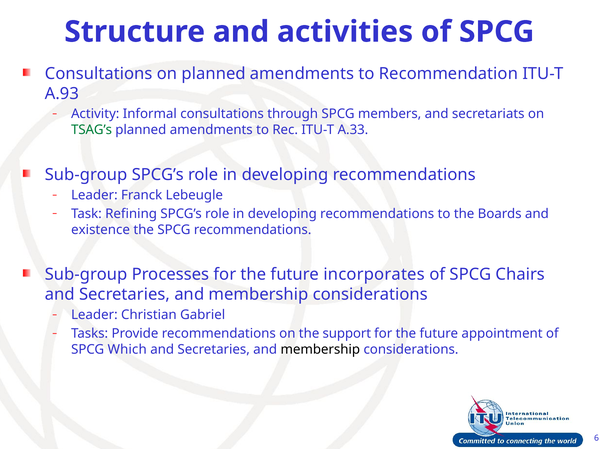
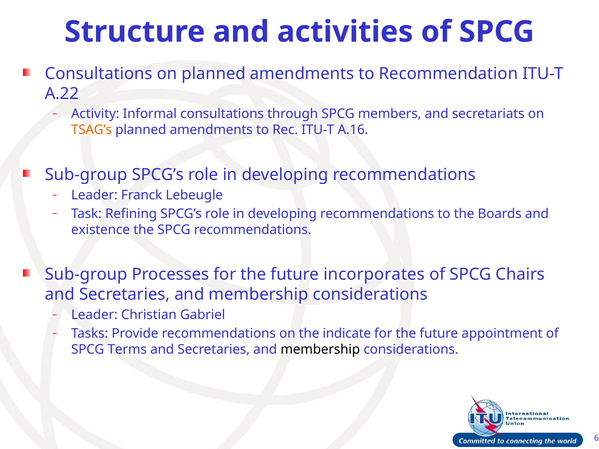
A.93: A.93 -> A.22
TSAG’s colour: green -> orange
A.33: A.33 -> A.16
support: support -> indicate
Which: Which -> Terms
